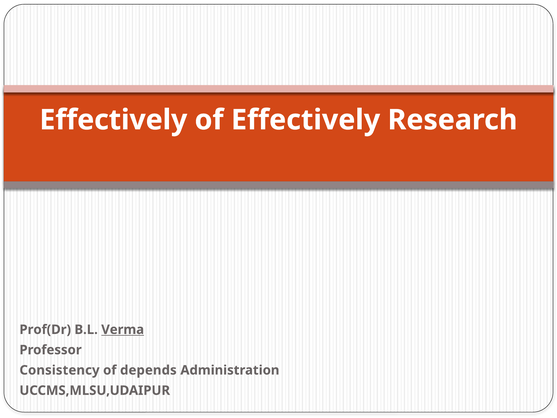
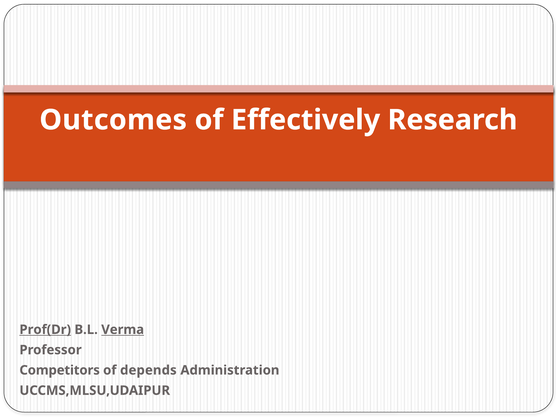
Effectively at (113, 120): Effectively -> Outcomes
Prof(Dr underline: none -> present
Consistency: Consistency -> Competitors
